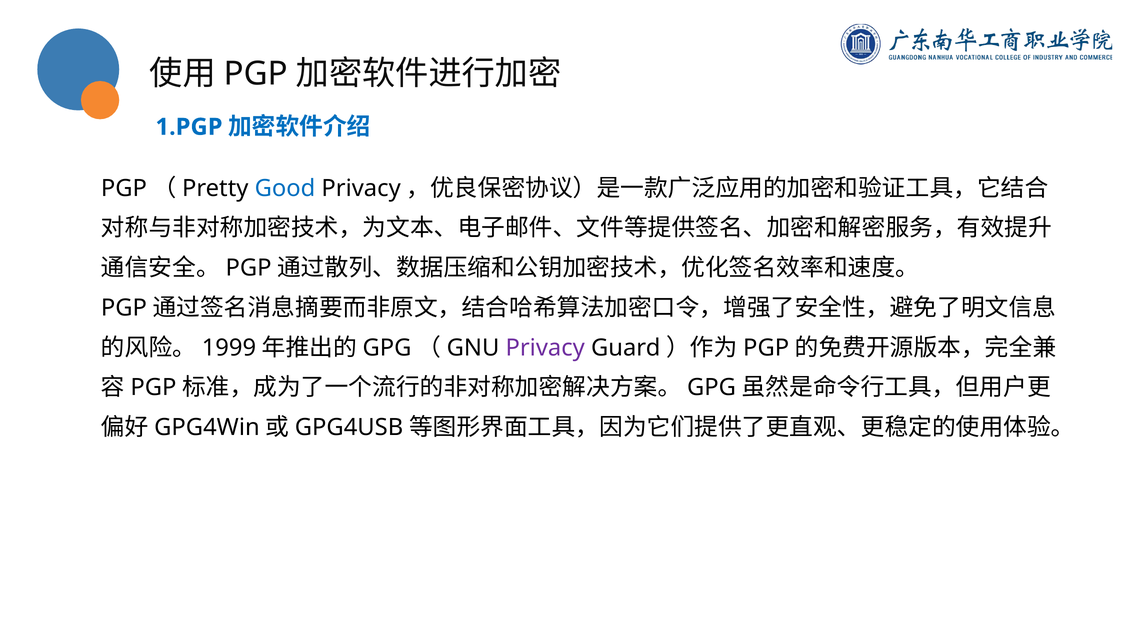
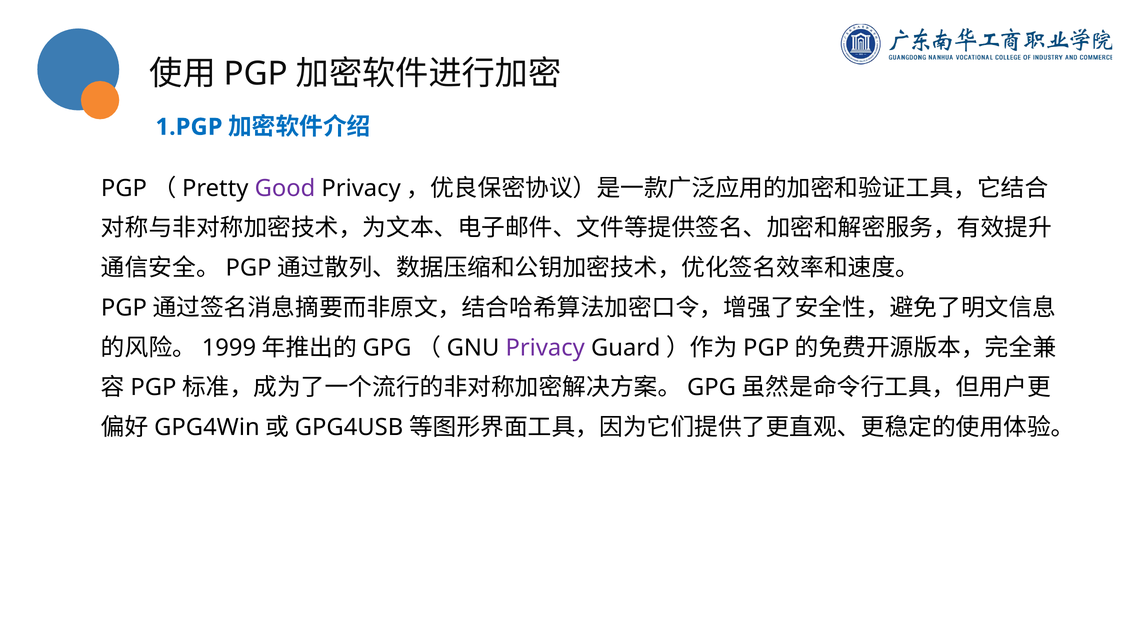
Good colour: blue -> purple
